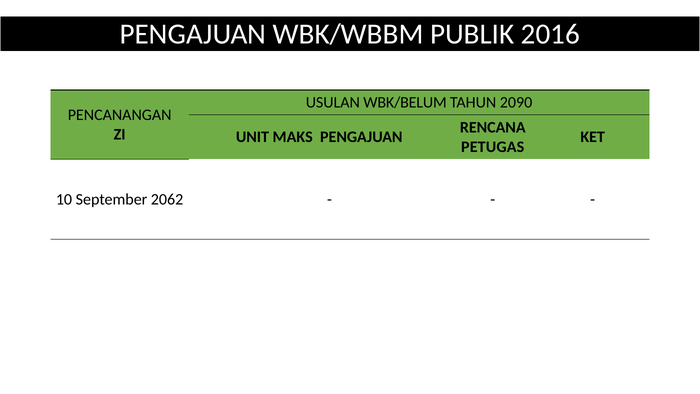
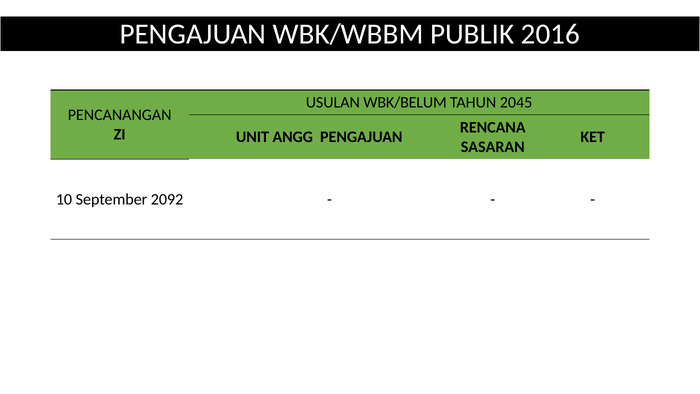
2090: 2090 -> 2045
MAKS: MAKS -> ANGG
PETUGAS: PETUGAS -> SASARAN
2062: 2062 -> 2092
